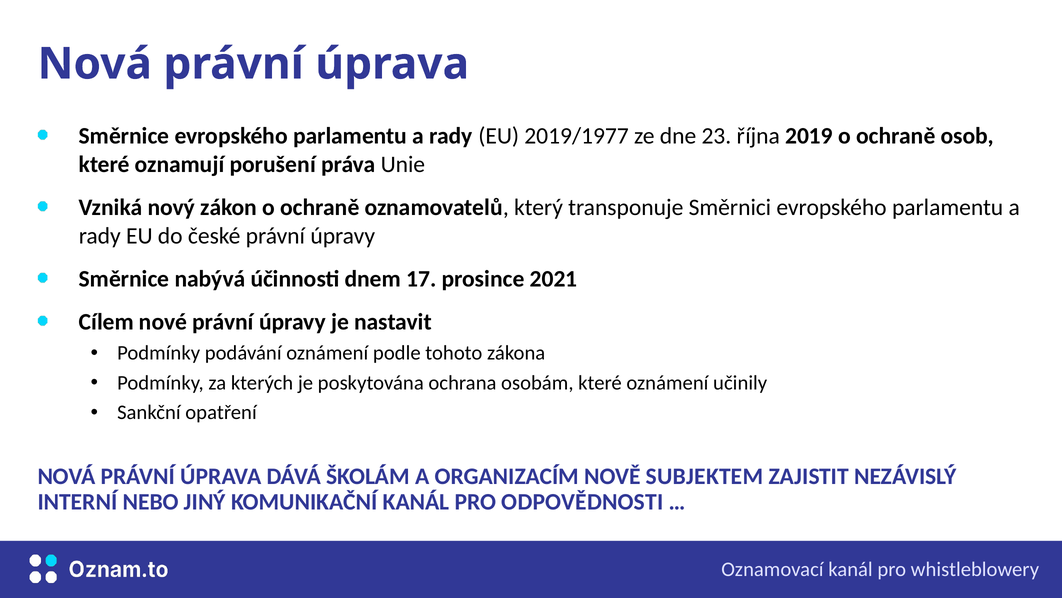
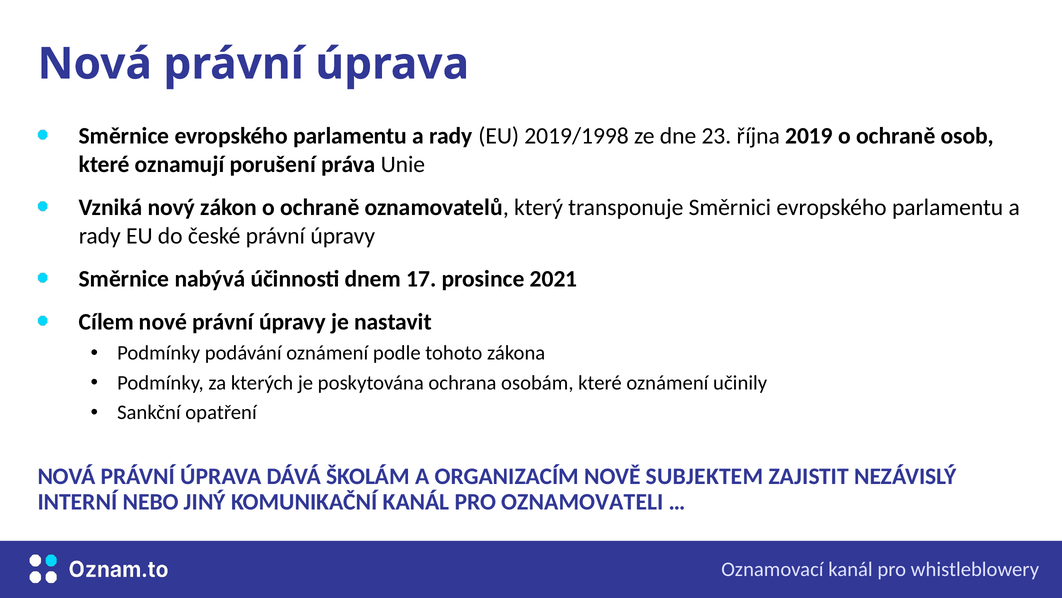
2019/1977: 2019/1977 -> 2019/1998
ODPOVĚDNOSTI: ODPOVĚDNOSTI -> OZNAMOVATELI
